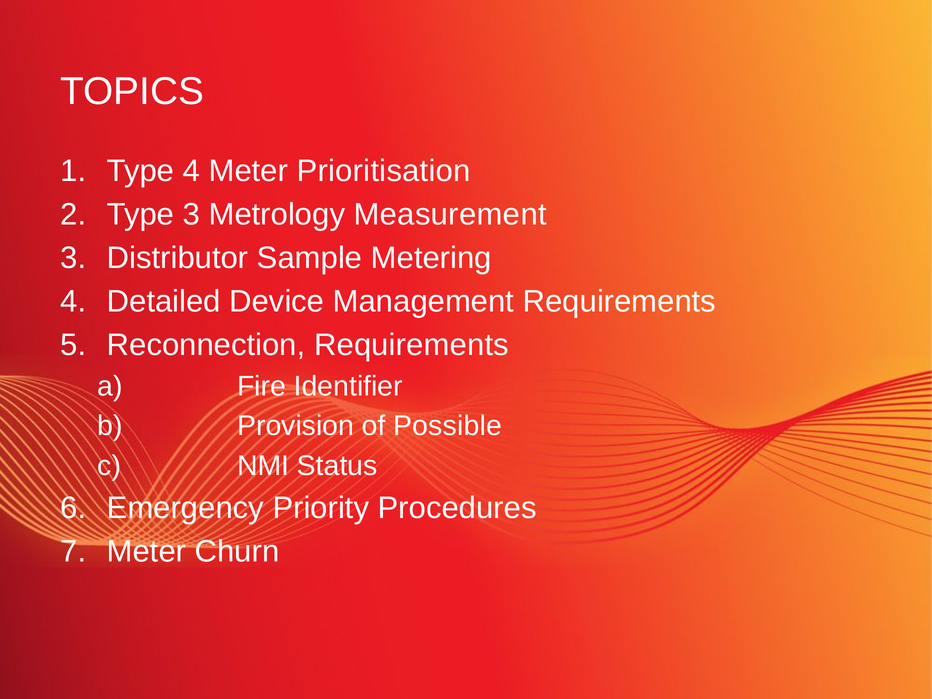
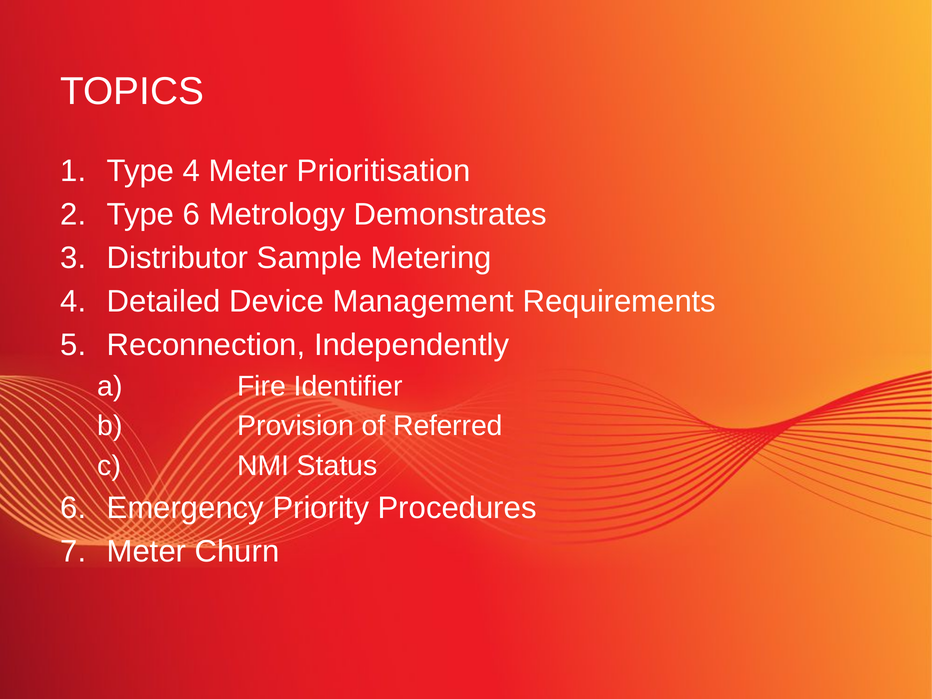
Type 3: 3 -> 6
Measurement: Measurement -> Demonstrates
Reconnection Requirements: Requirements -> Independently
Possible: Possible -> Referred
